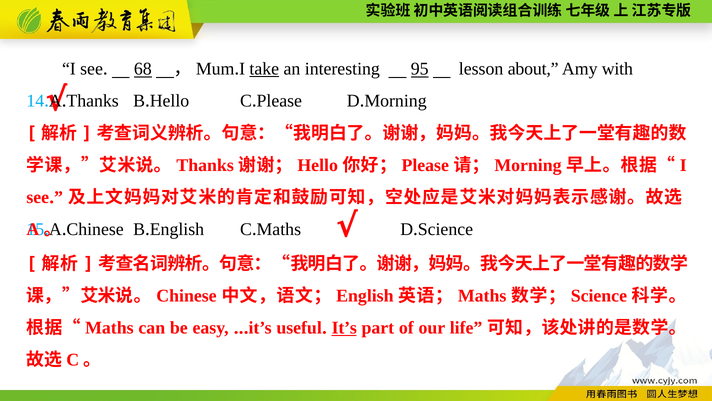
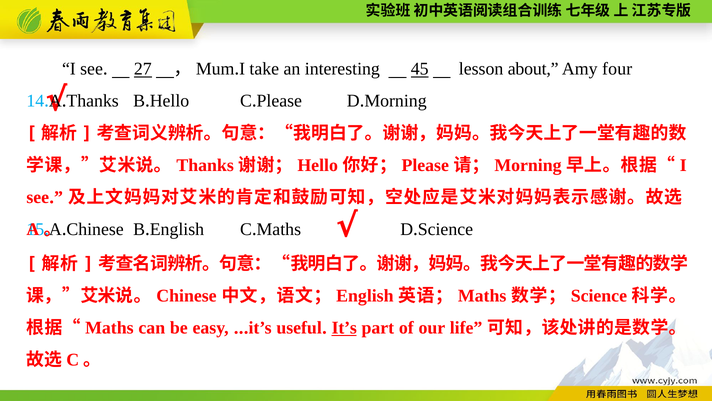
68: 68 -> 27
take underline: present -> none
95: 95 -> 45
with: with -> four
